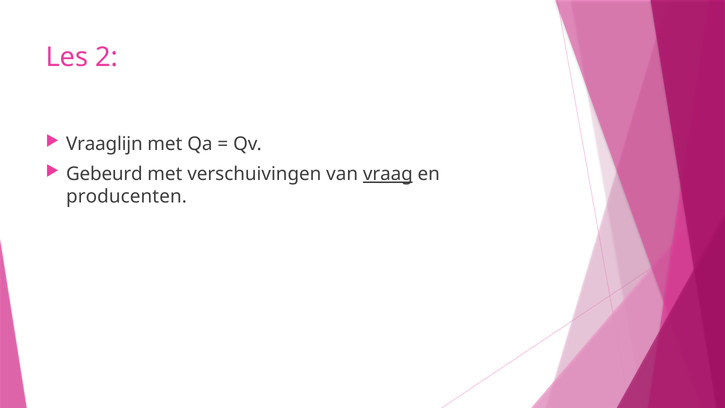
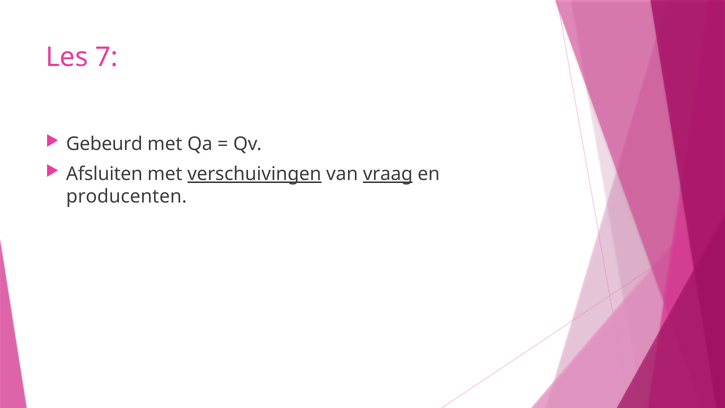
2: 2 -> 7
Vraaglijn: Vraaglijn -> Gebeurd
Gebeurd: Gebeurd -> Afsluiten
verschuivingen underline: none -> present
